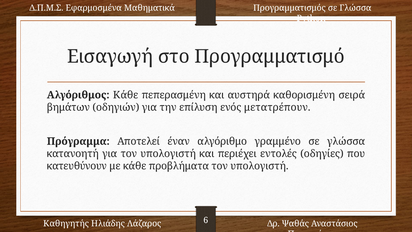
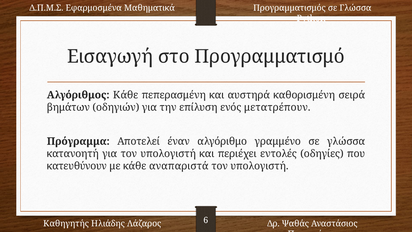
προβλήματα: προβλήματα -> αναπαριστά
